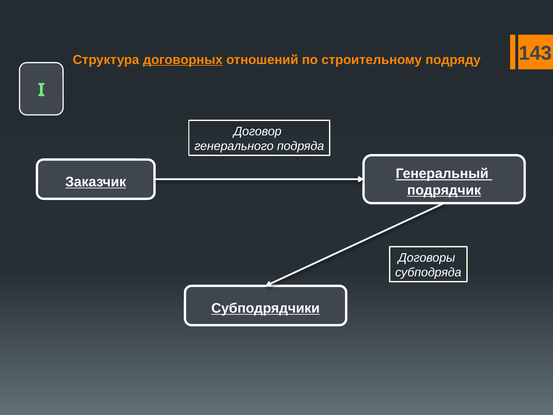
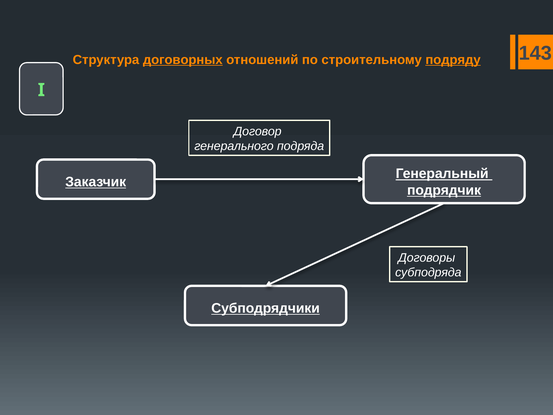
подряду underline: none -> present
